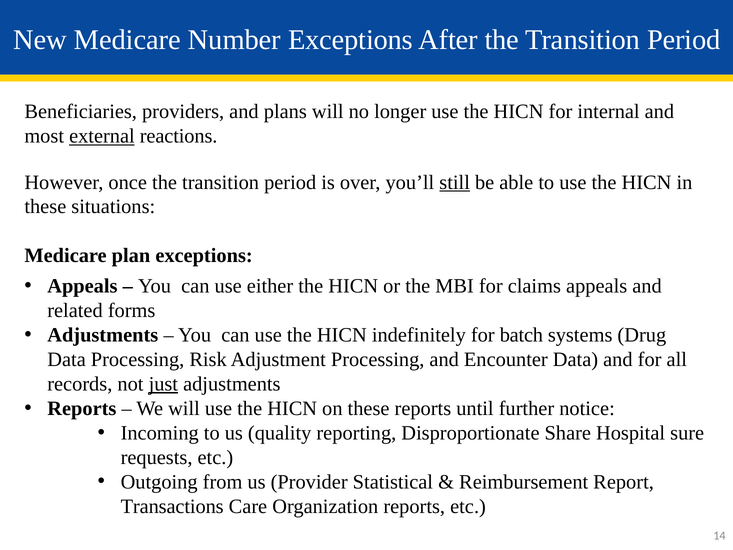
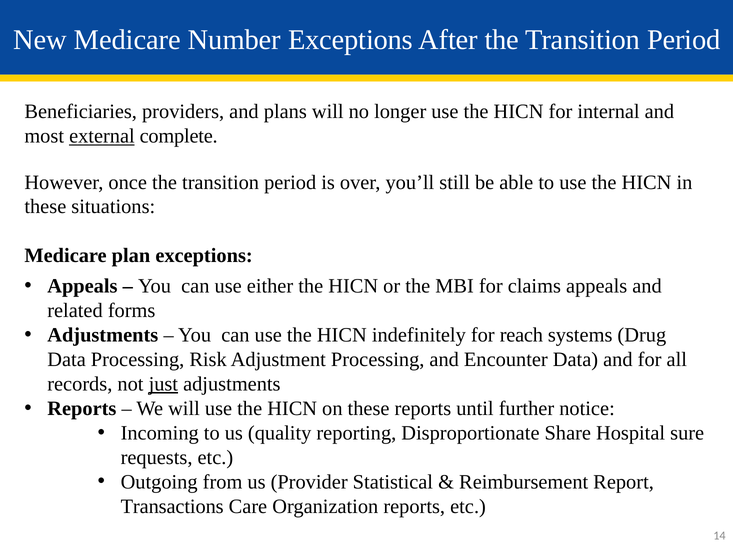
reactions: reactions -> complete
still underline: present -> none
batch: batch -> reach
